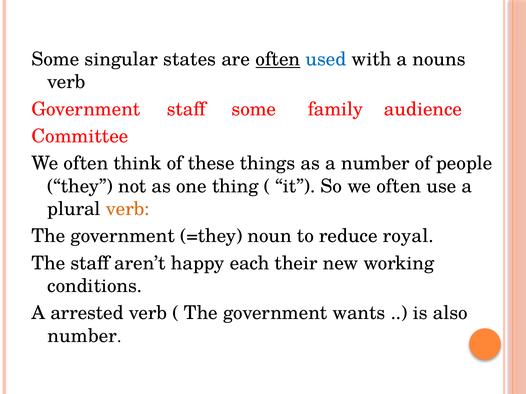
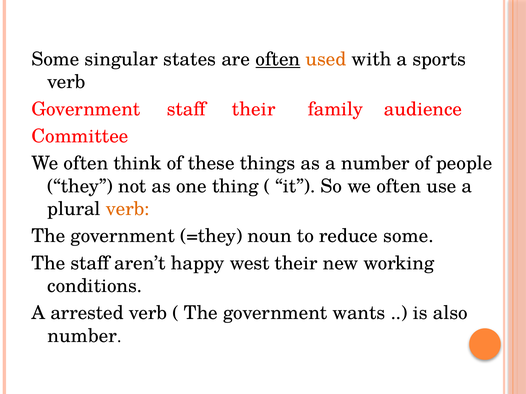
used colour: blue -> orange
nouns: nouns -> sports
staff some: some -> their
reduce royal: royal -> some
each: each -> west
